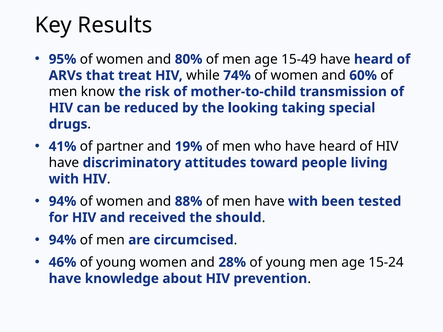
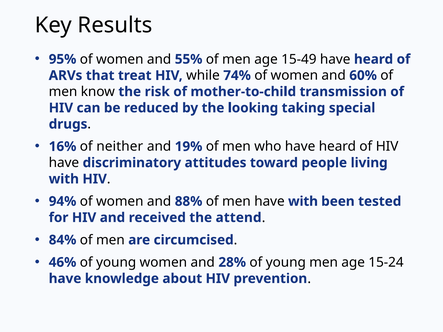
80%: 80% -> 55%
41%: 41% -> 16%
partner: partner -> neither
should: should -> attend
94% at (63, 240): 94% -> 84%
